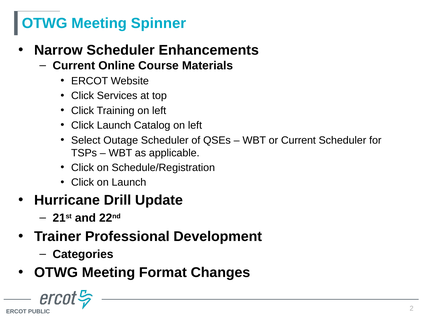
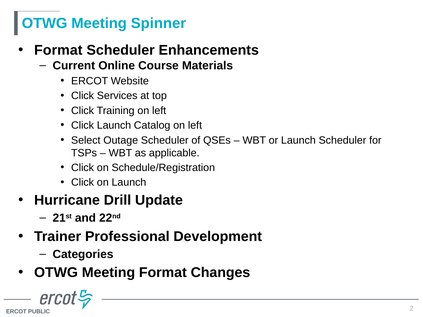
Narrow at (58, 50): Narrow -> Format
or Current: Current -> Launch
